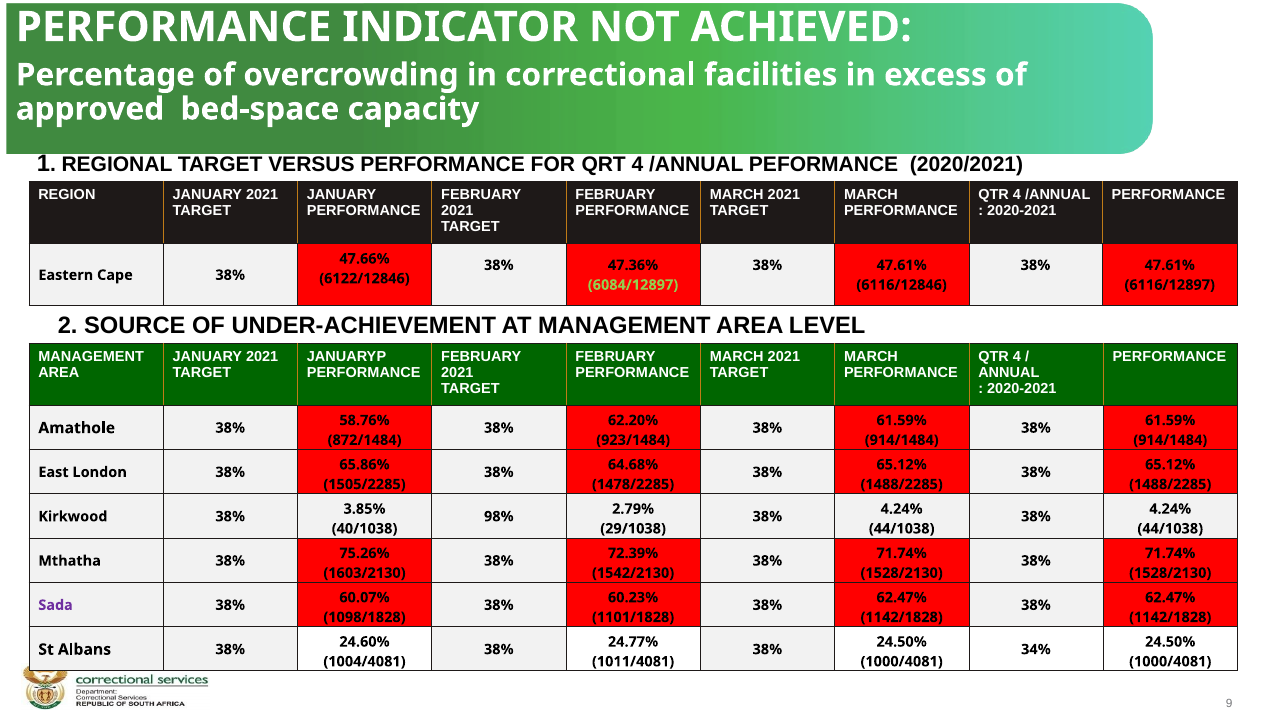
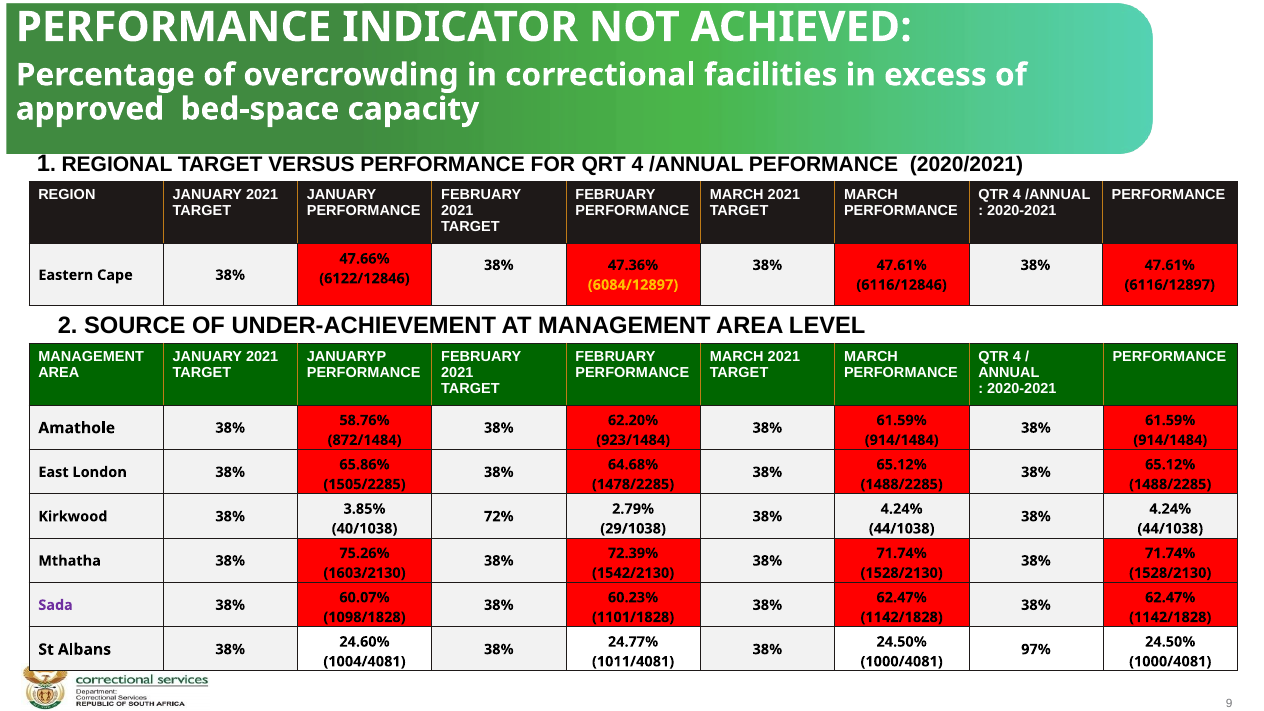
6084/12897 colour: light green -> yellow
98%: 98% -> 72%
34%: 34% -> 97%
